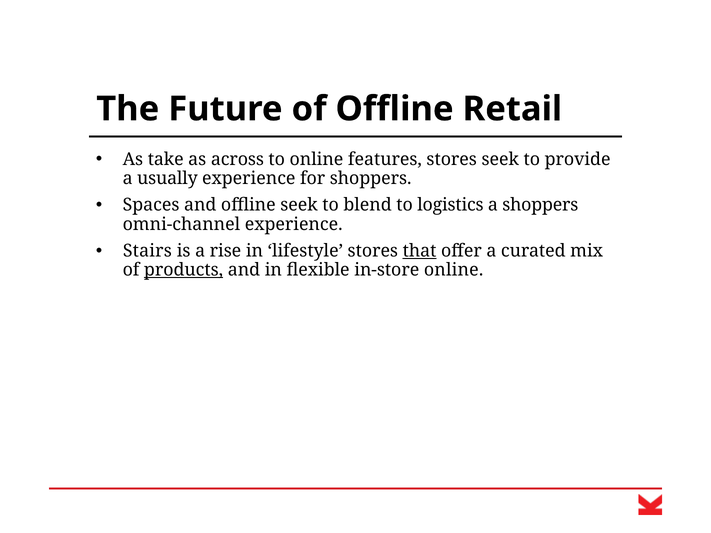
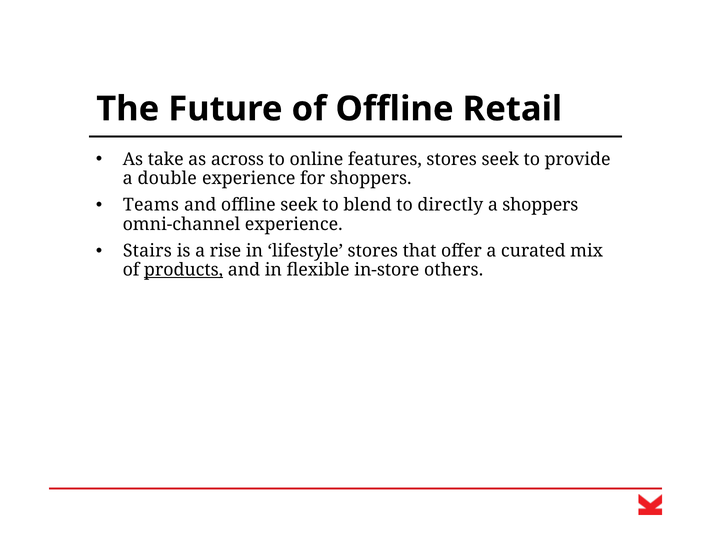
usually: usually -> double
Spaces: Spaces -> Teams
logistics: logistics -> directly
that underline: present -> none
in-store online: online -> others
